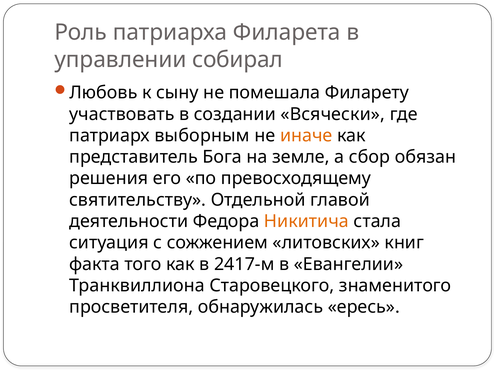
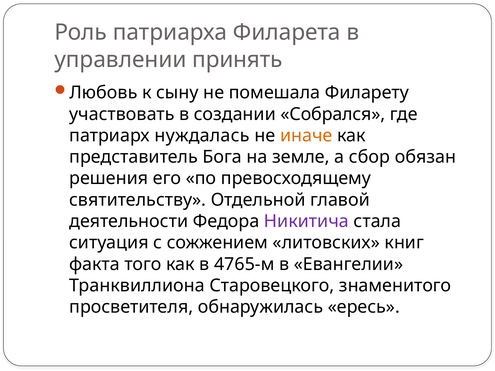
собирал: собирал -> принять
Всячески: Всячески -> Собрался
выборным: выборным -> нуждалась
Никитича colour: orange -> purple
2417-м: 2417-м -> 4765-м
